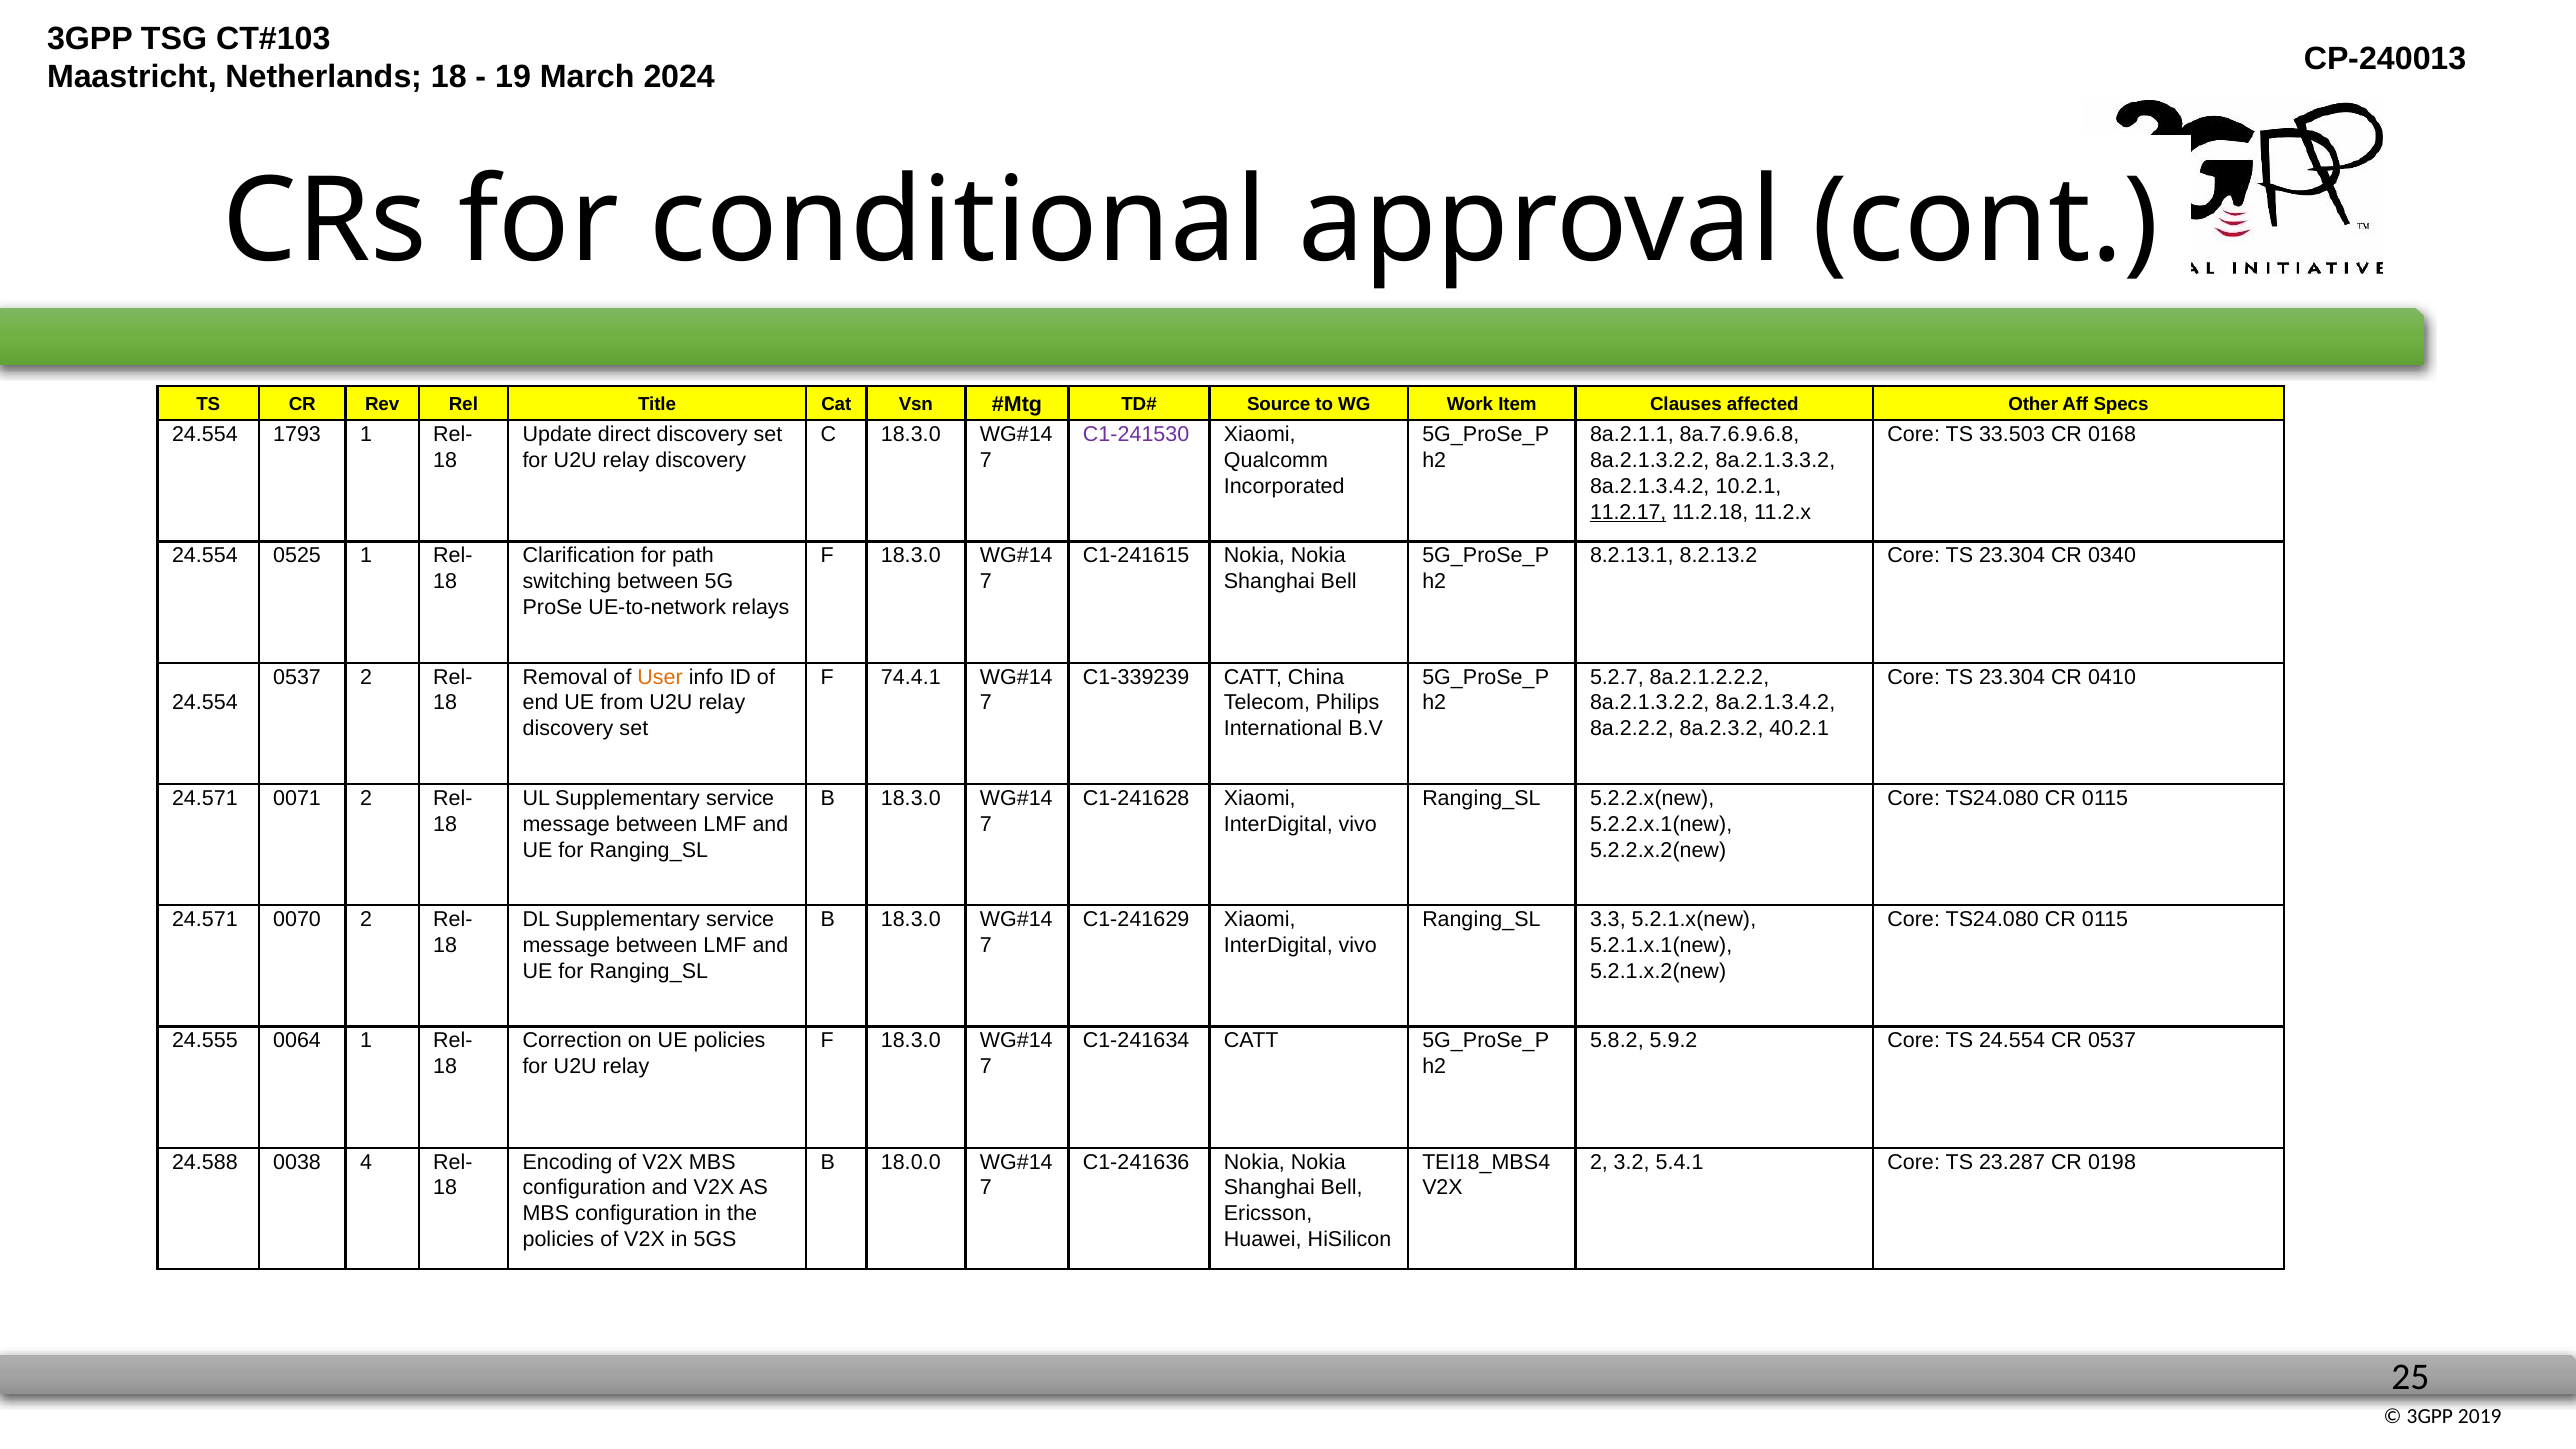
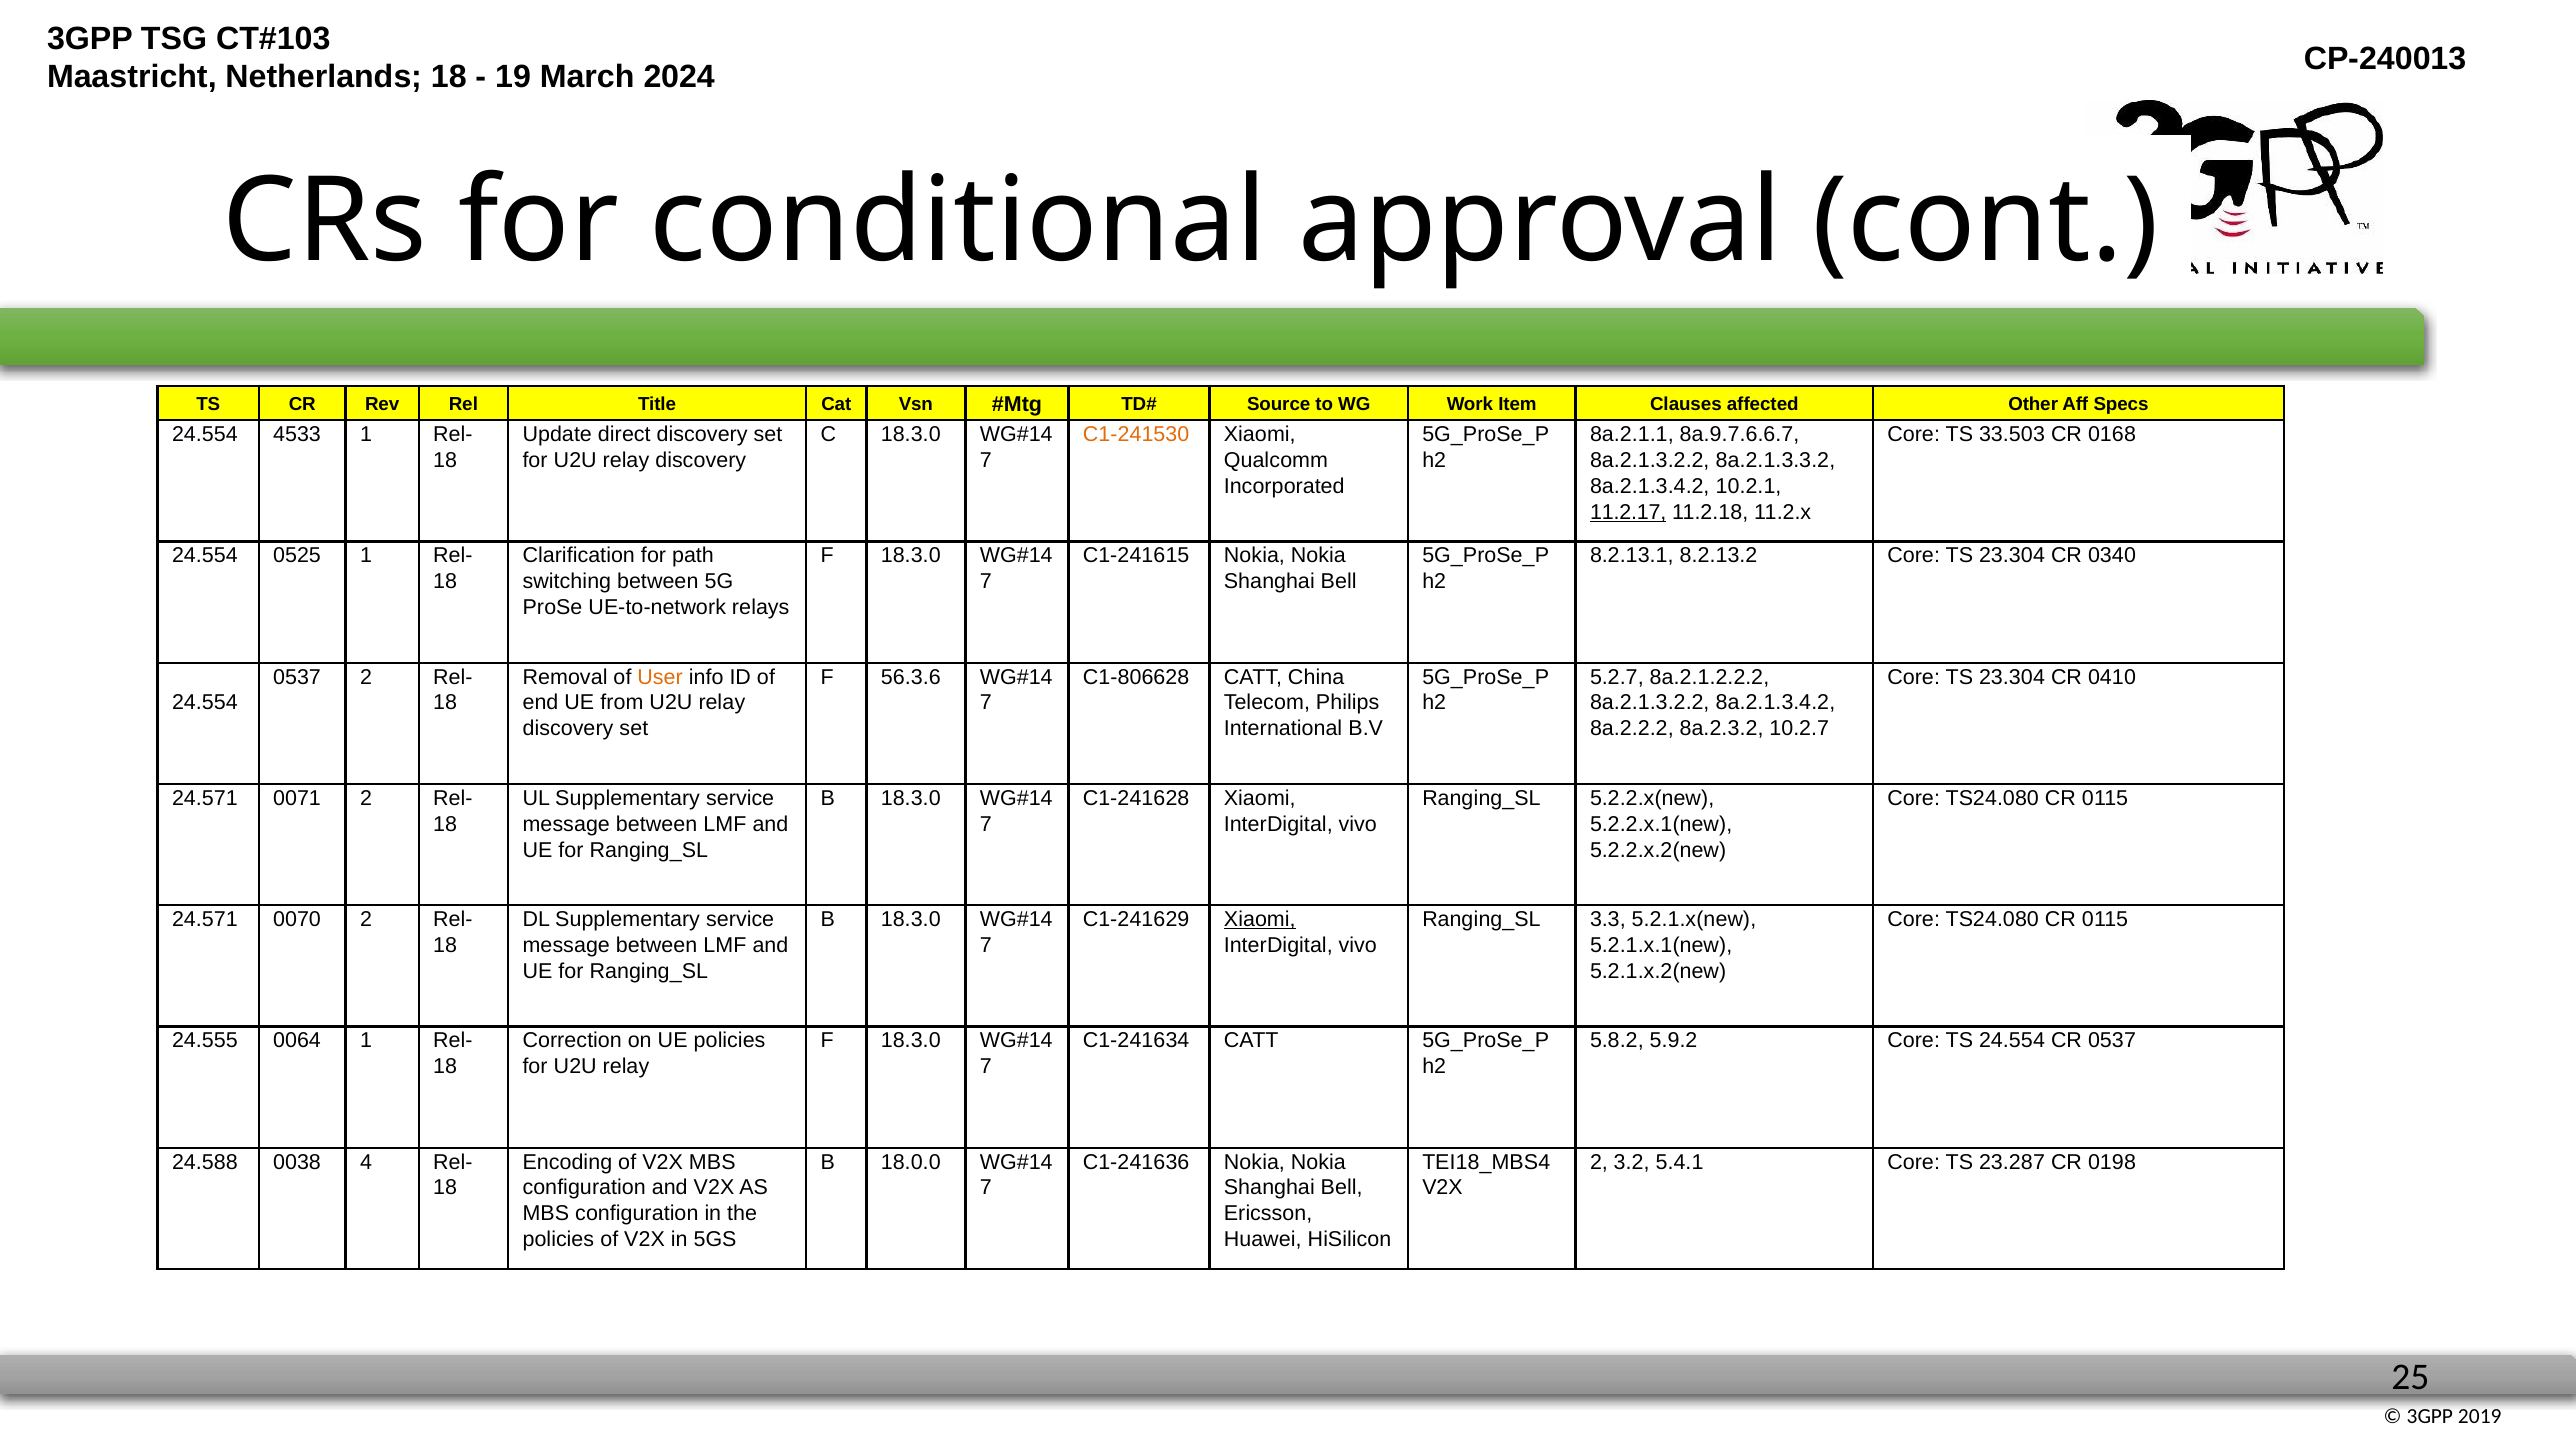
1793: 1793 -> 4533
C1-241530 colour: purple -> orange
8a.7.6.9.6.8: 8a.7.6.9.6.8 -> 8a.9.7.6.6.7
74.4.1: 74.4.1 -> 56.3.6
C1-339239: C1-339239 -> C1-806628
40.2.1: 40.2.1 -> 10.2.7
Xiaomi at (1260, 919) underline: none -> present
